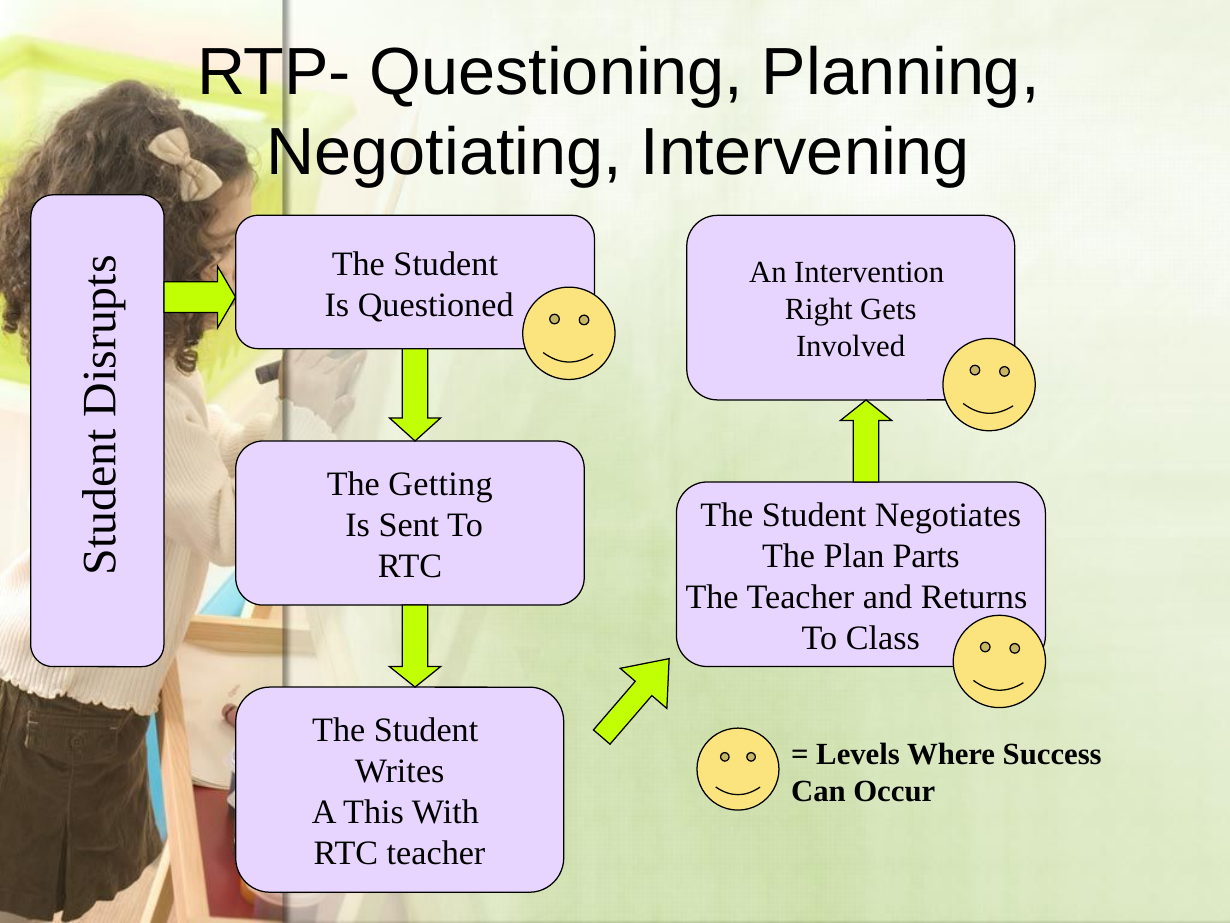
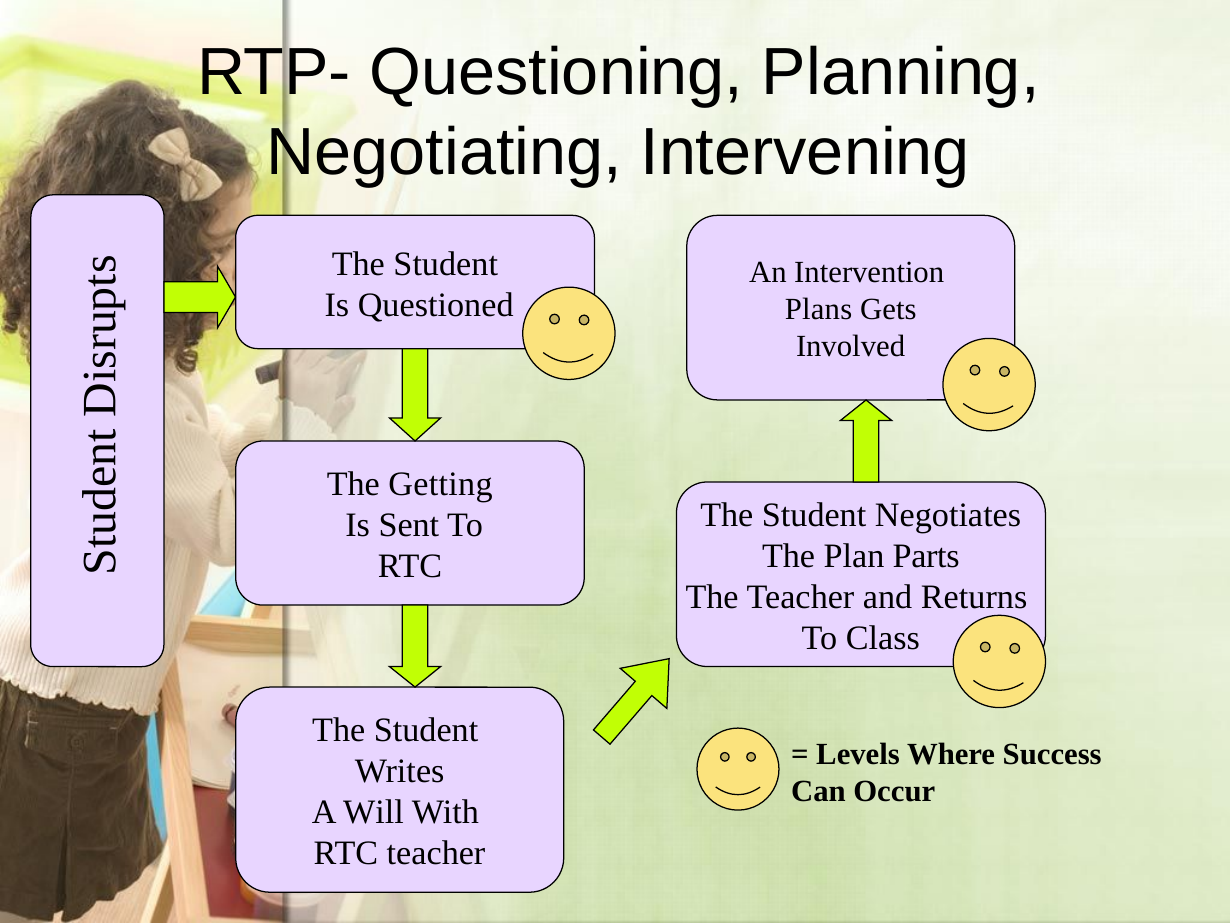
Right: Right -> Plans
This: This -> Will
